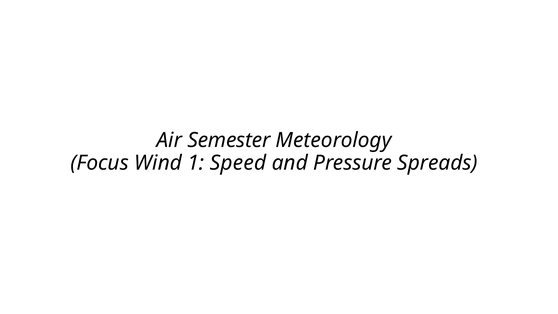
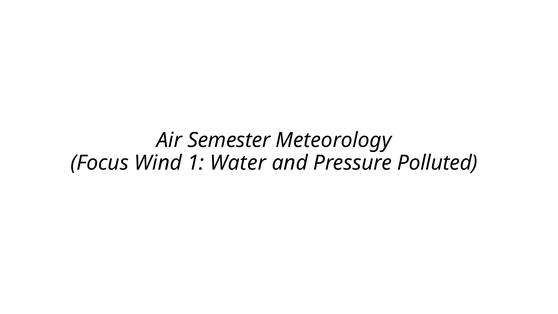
Speed: Speed -> Water
Spreads: Spreads -> Polluted
